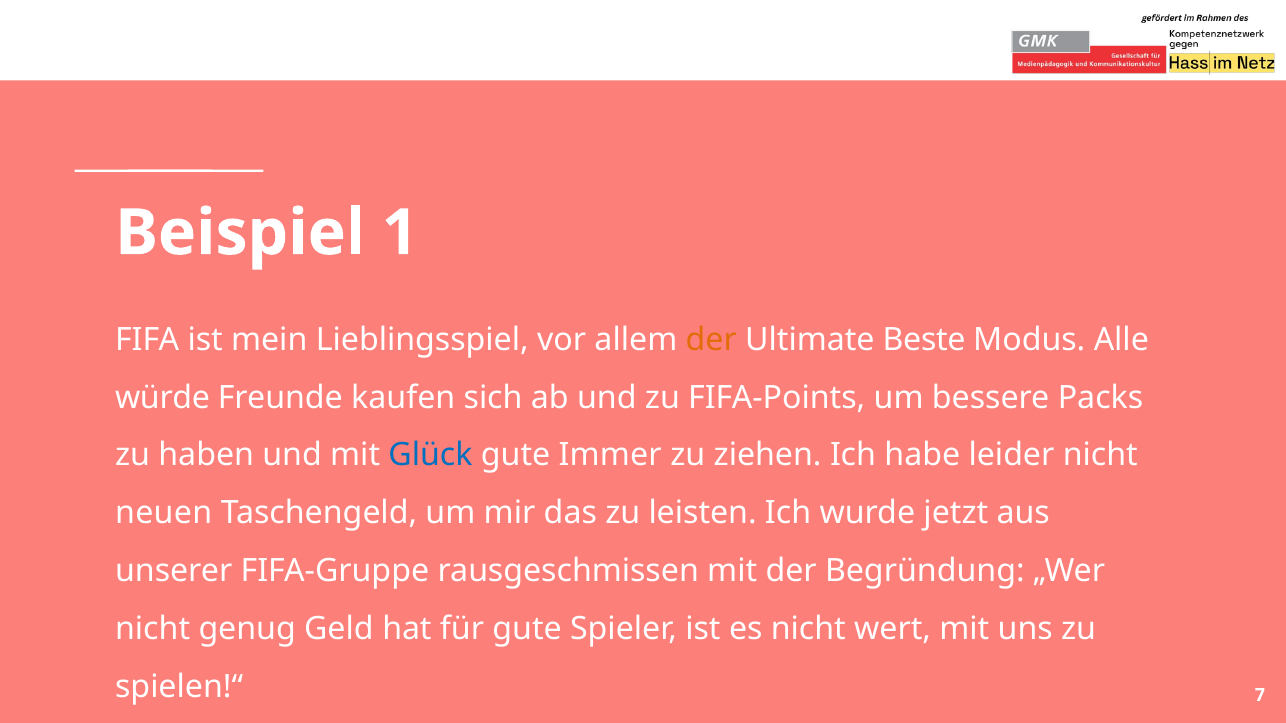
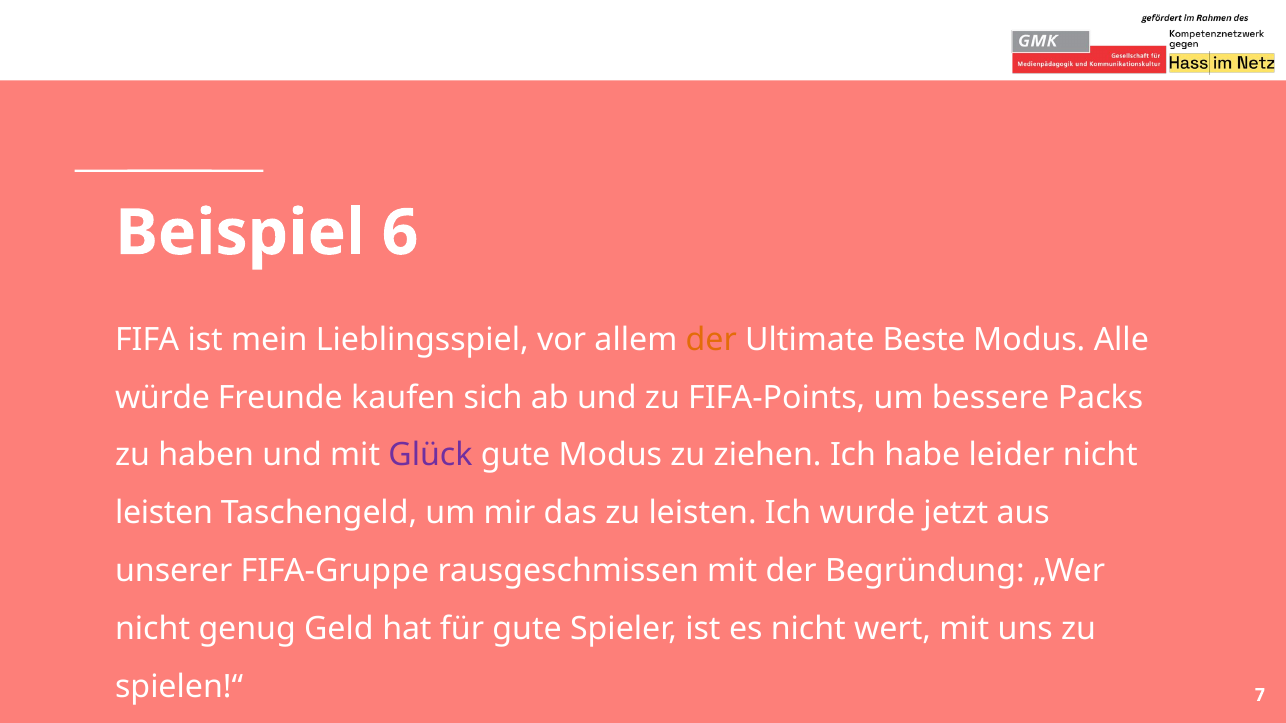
1: 1 -> 6
Glück colour: blue -> purple
gute Immer: Immer -> Modus
neuen at (164, 514): neuen -> leisten
